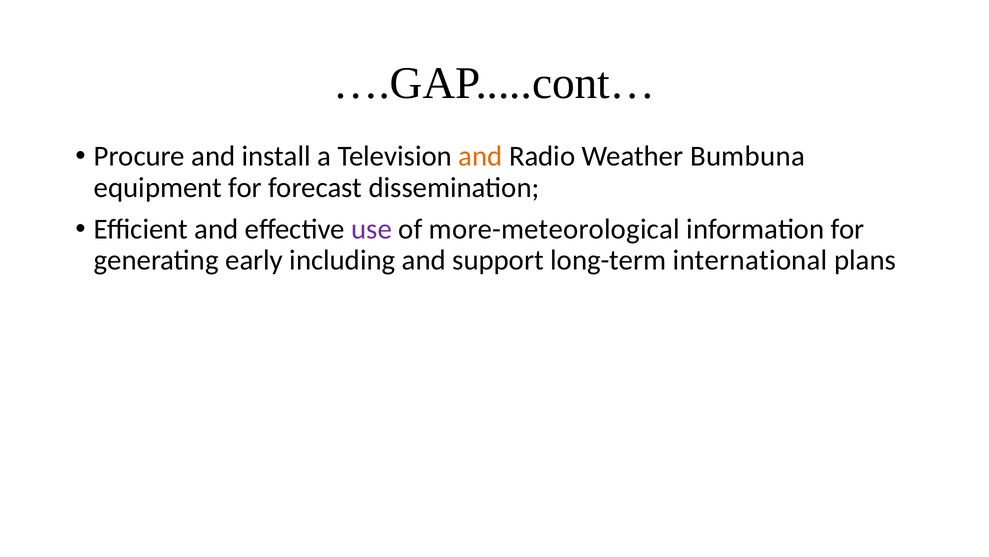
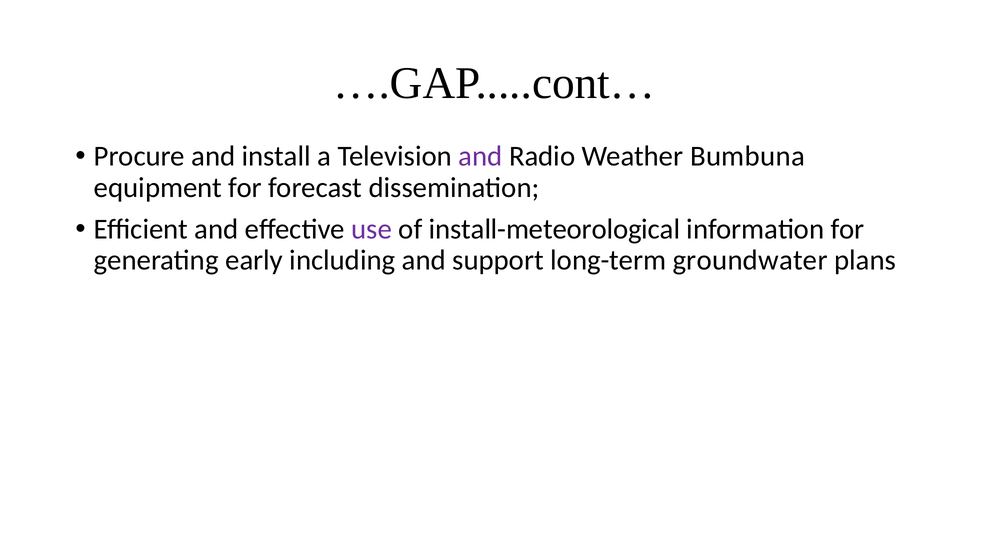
and at (480, 156) colour: orange -> purple
more-meteorological: more-meteorological -> install-meteorological
international: international -> groundwater
